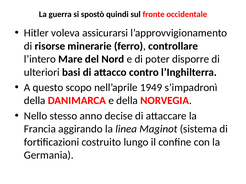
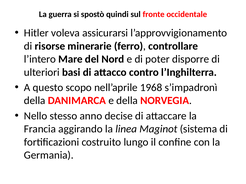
1949: 1949 -> 1968
